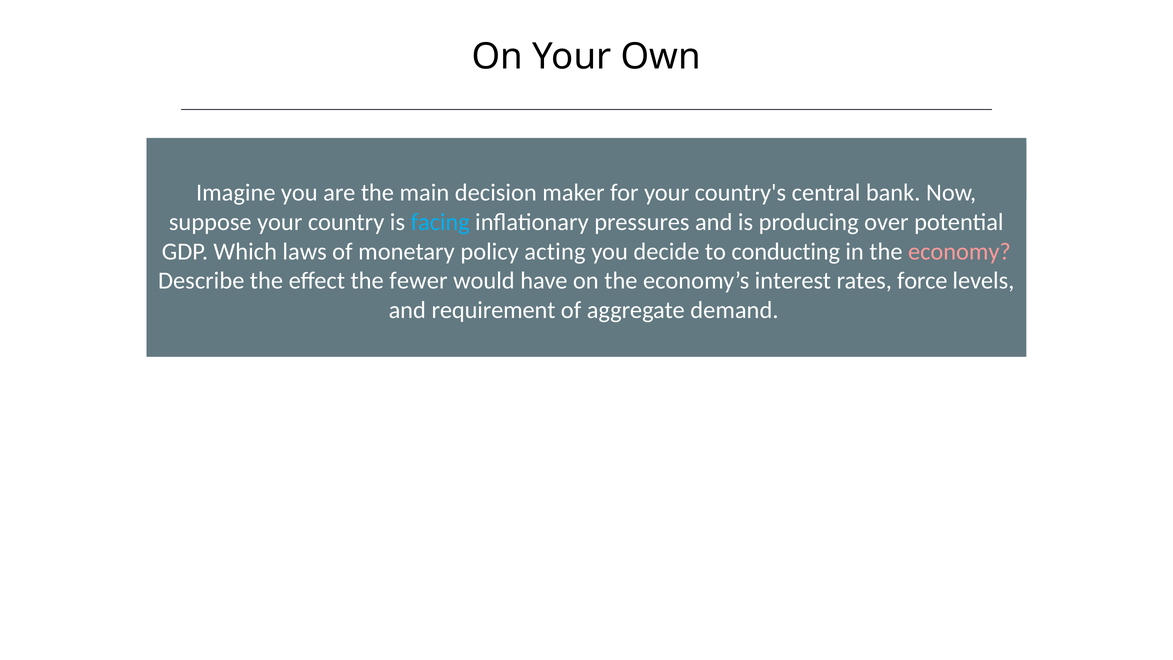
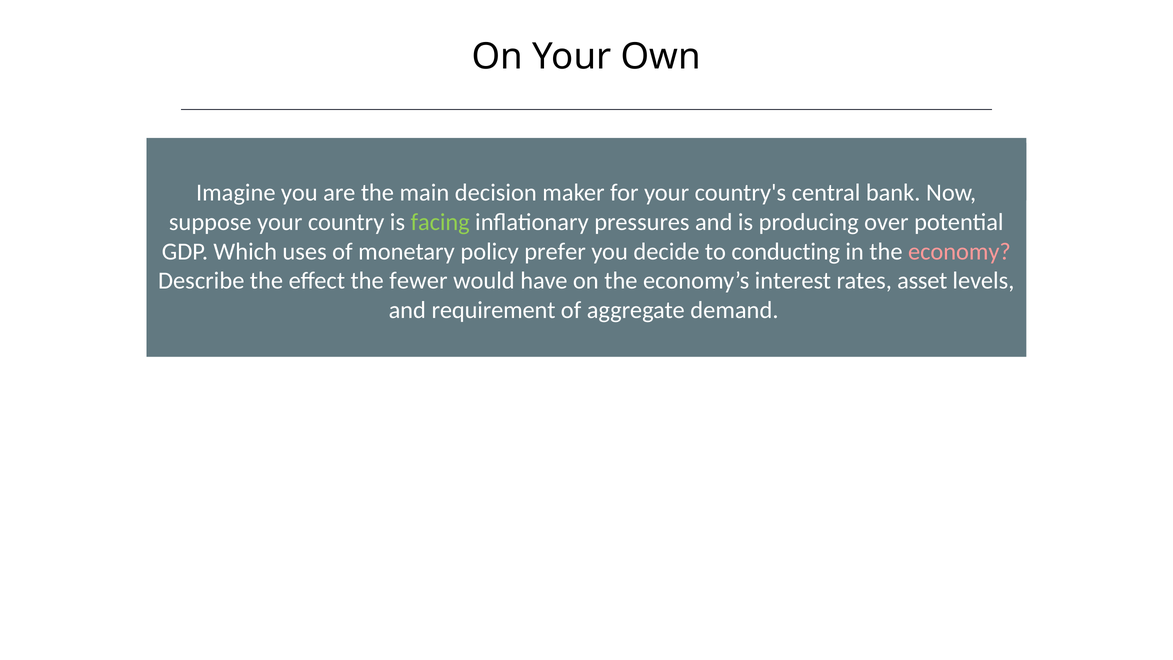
facing colour: light blue -> light green
laws: laws -> uses
acting: acting -> prefer
force: force -> asset
